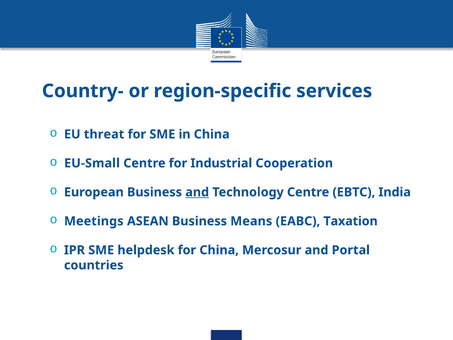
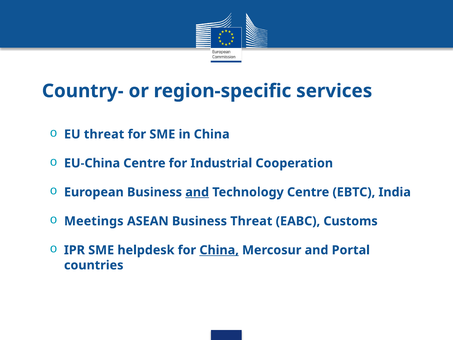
EU-Small: EU-Small -> EU-China
Business Means: Means -> Threat
Taxation: Taxation -> Customs
China at (219, 250) underline: none -> present
